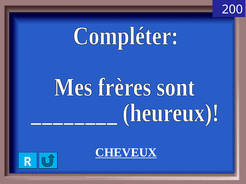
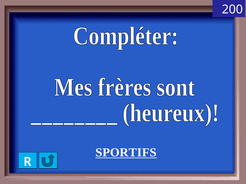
CHEVEUX: CHEVEUX -> SPORTIFS
